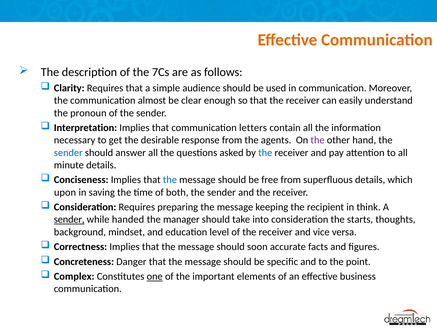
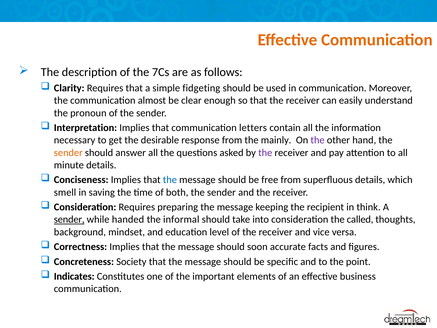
audience: audience -> fidgeting
agents: agents -> mainly
sender at (68, 152) colour: blue -> orange
the at (265, 152) colour: blue -> purple
upon: upon -> smell
manager: manager -> informal
starts: starts -> called
Danger: Danger -> Society
Complex: Complex -> Indicates
one underline: present -> none
